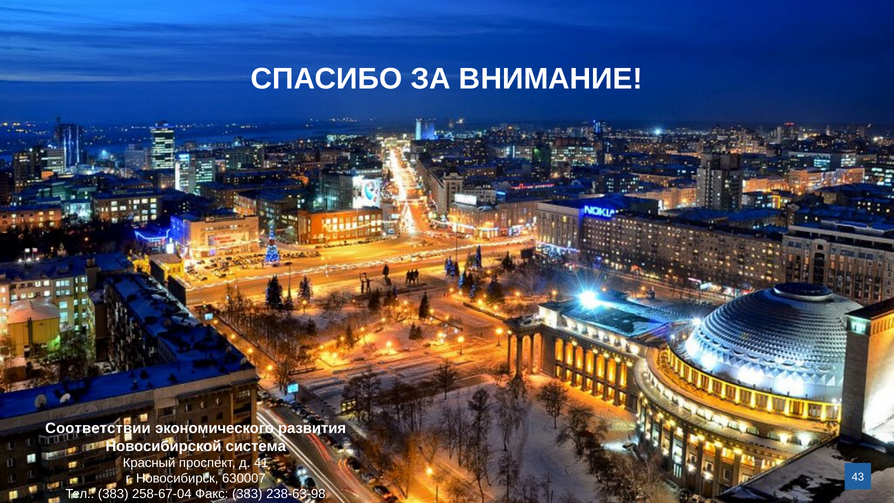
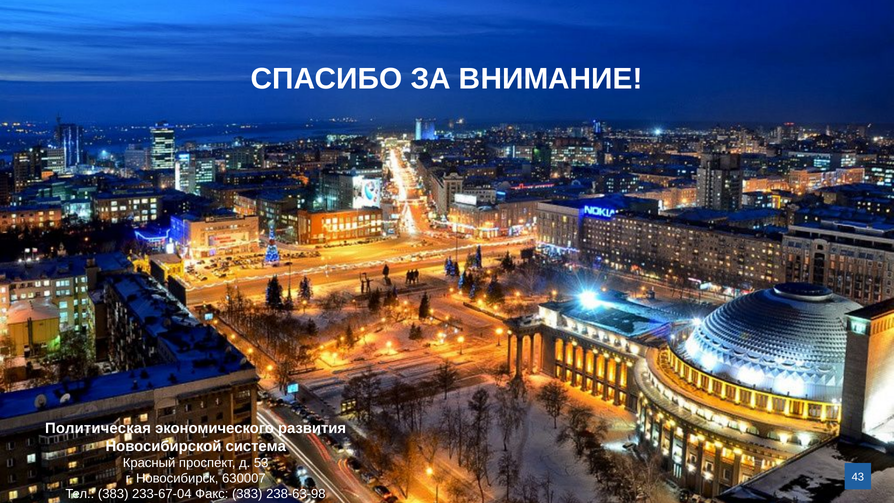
Соответствии: Соответствии -> Политическая
41: 41 -> 53
258-67-04: 258-67-04 -> 233-67-04
